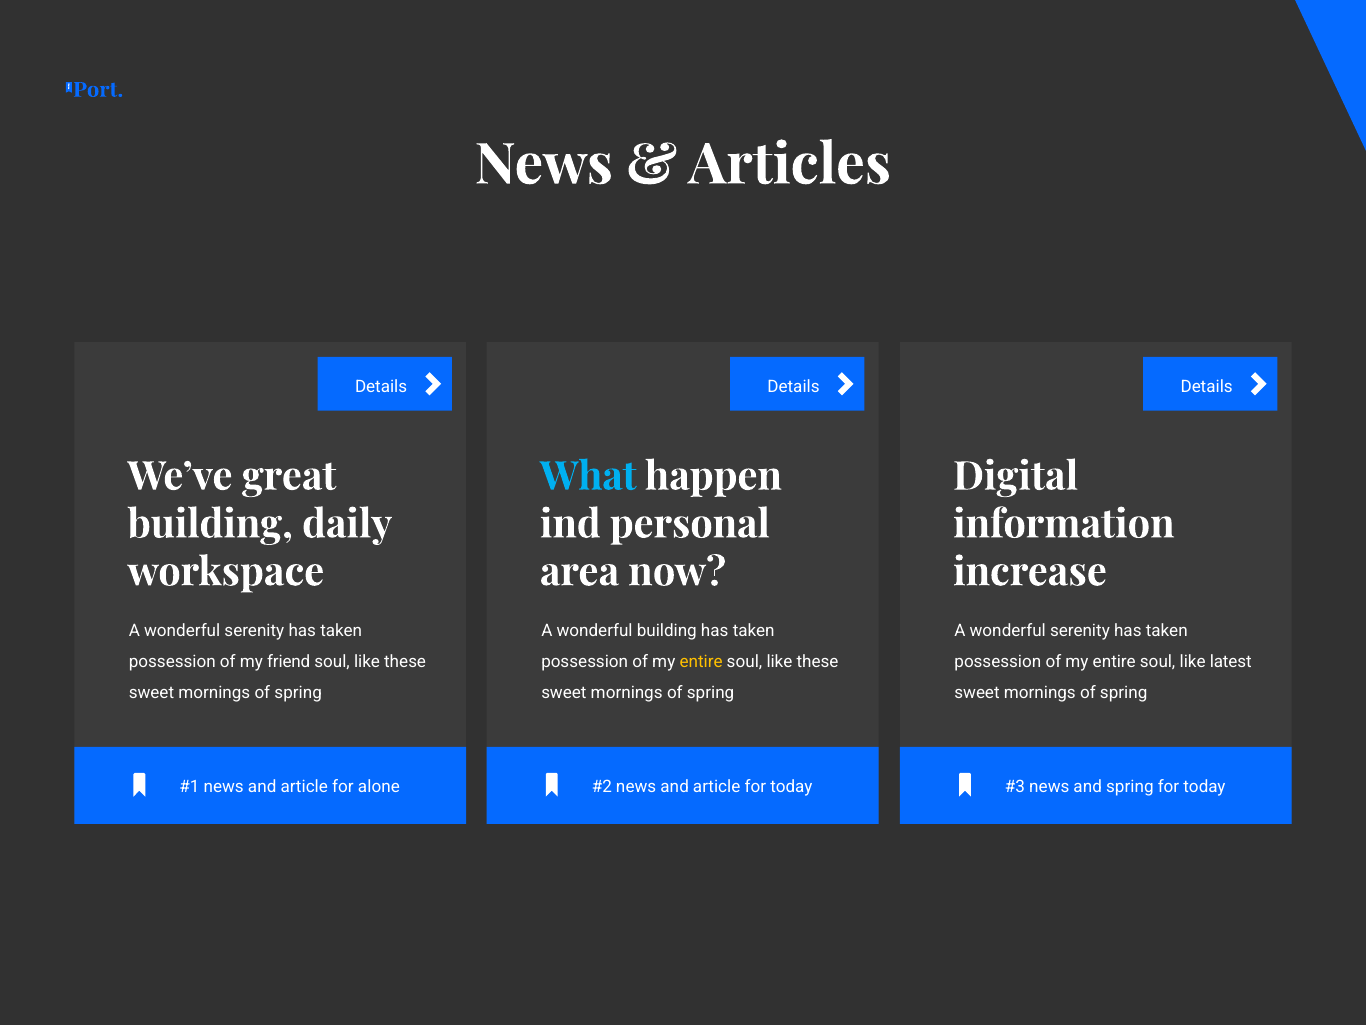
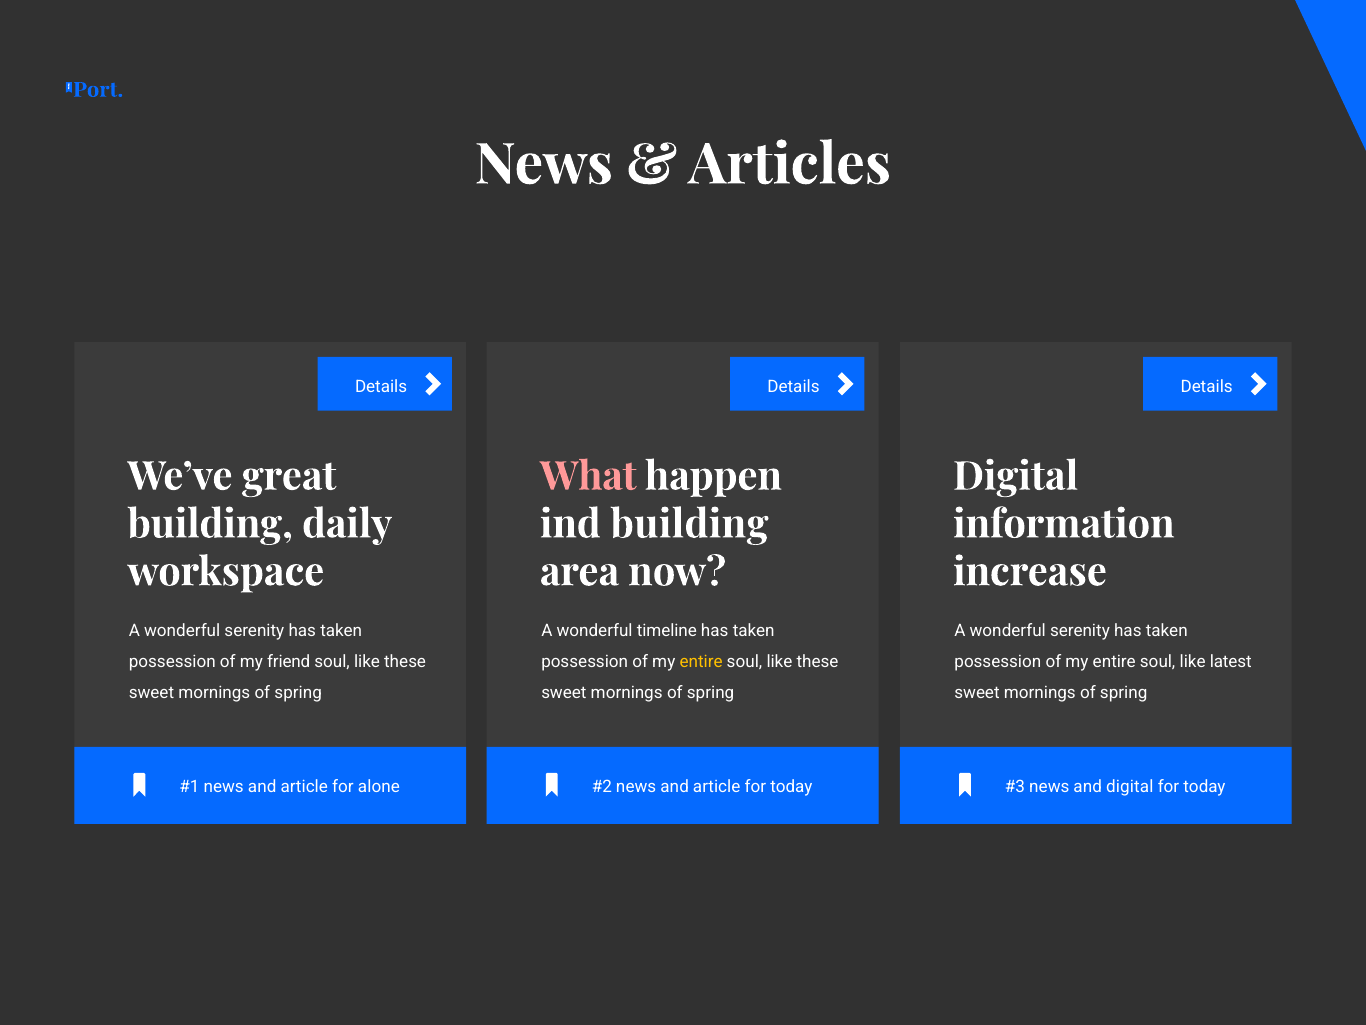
What colour: light blue -> pink
ind personal: personal -> building
wonderful building: building -> timeline
and spring: spring -> digital
